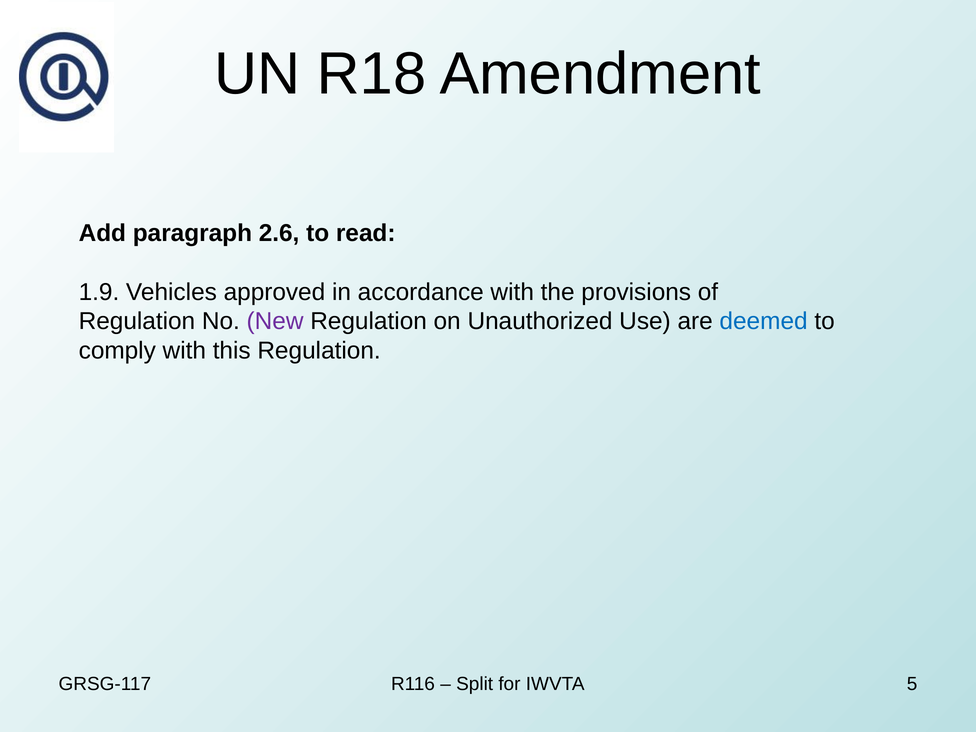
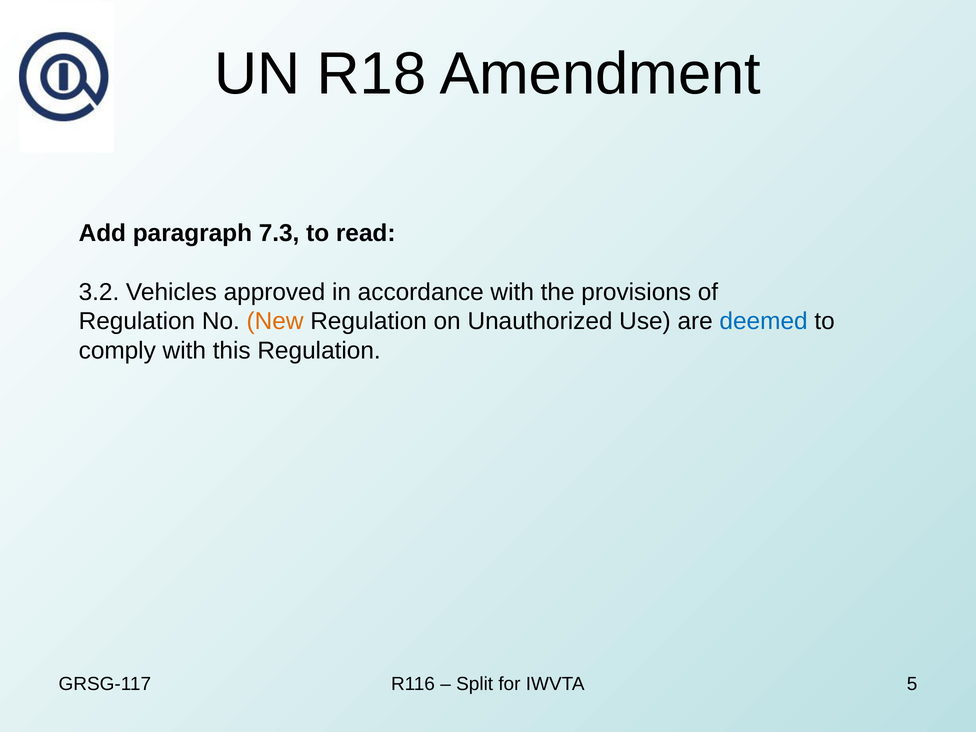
2.6: 2.6 -> 7.3
1.9: 1.9 -> 3.2
New colour: purple -> orange
